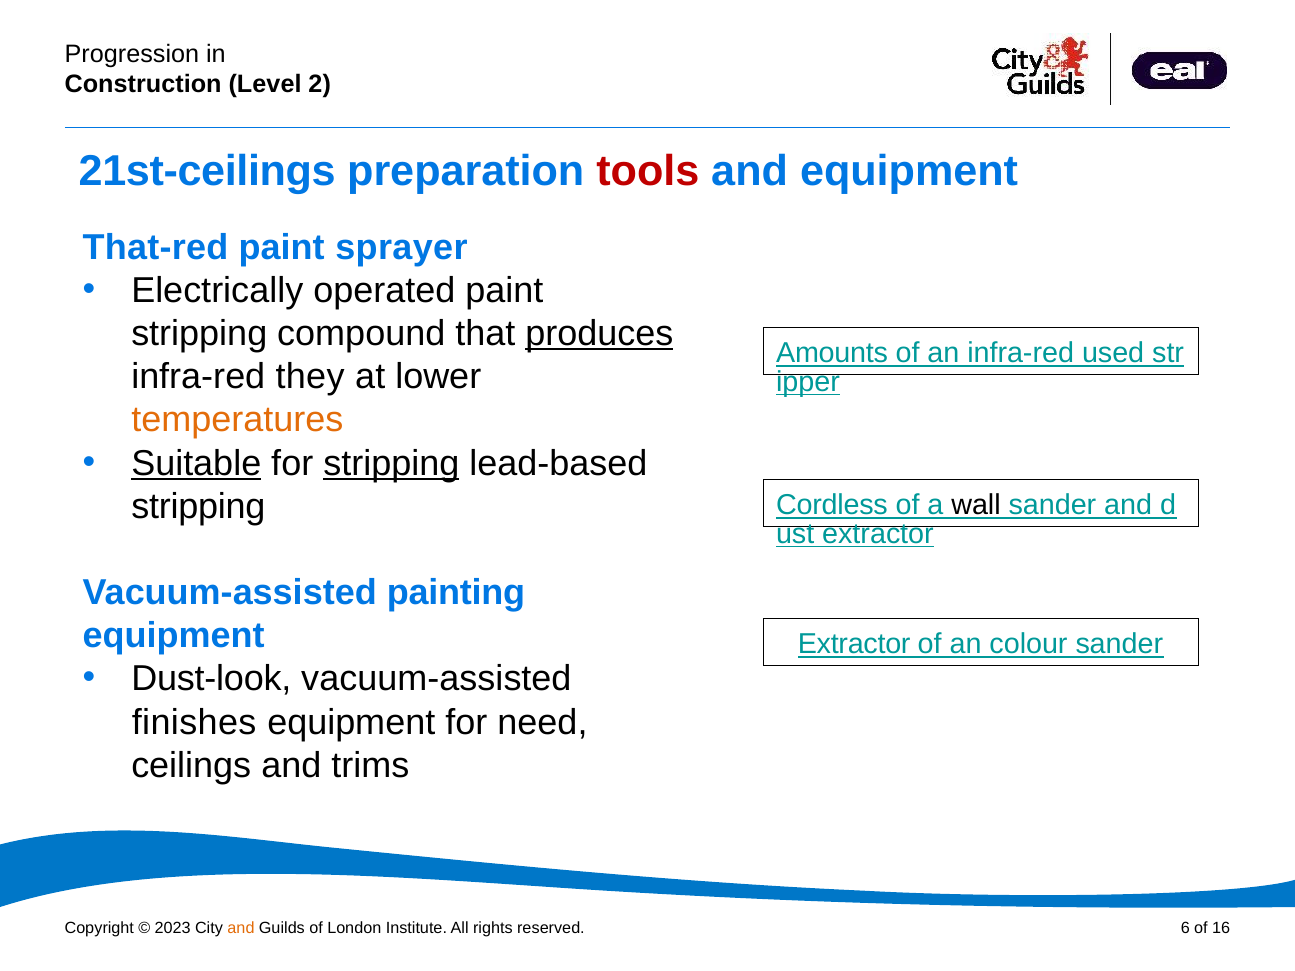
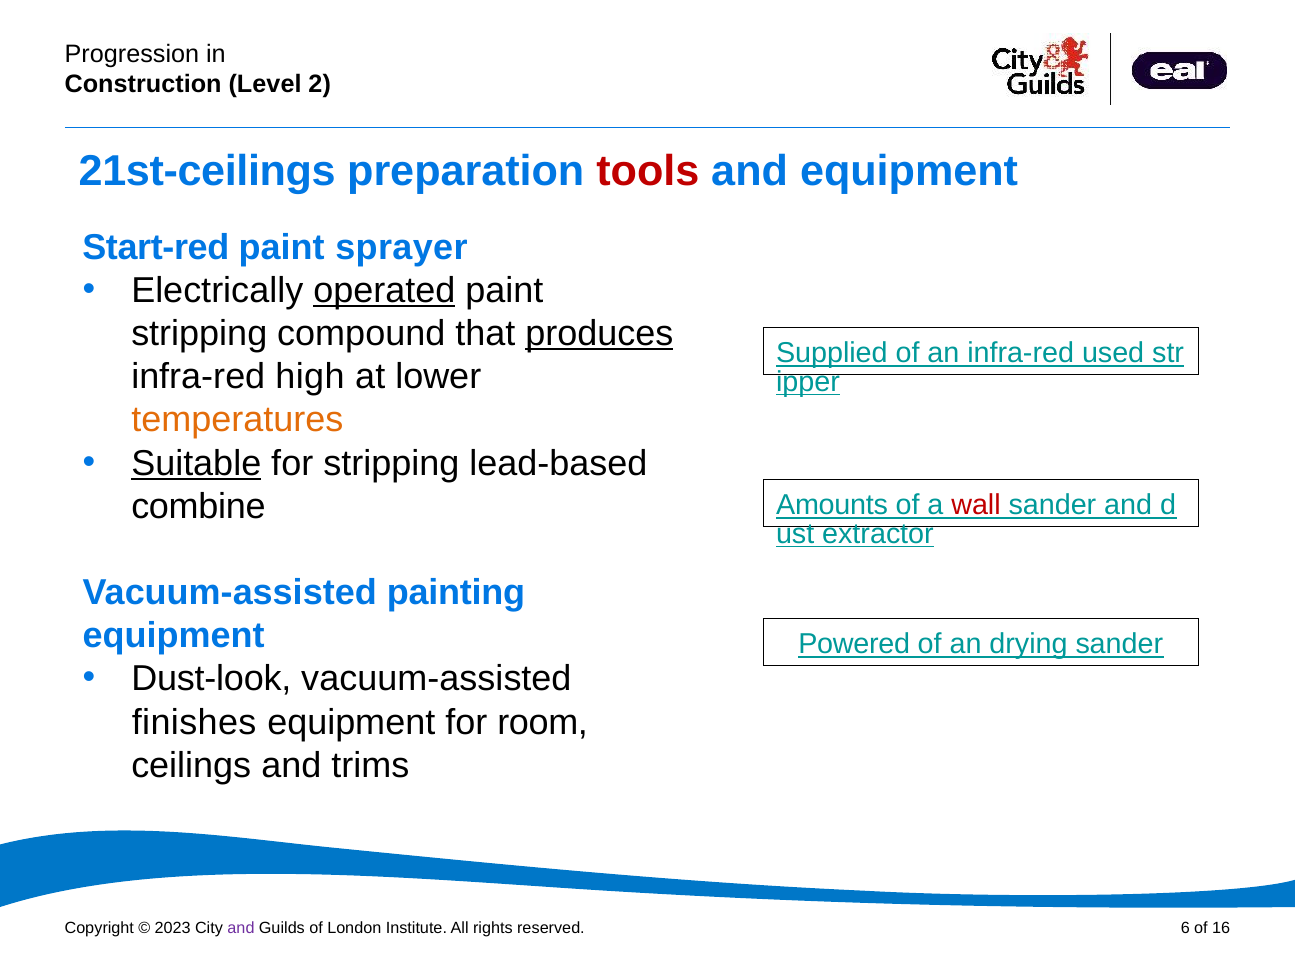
That-red: That-red -> Start-red
operated underline: none -> present
Amounts: Amounts -> Supplied
they: they -> high
stripping at (391, 463) underline: present -> none
stripping at (198, 506): stripping -> combine
Cordless: Cordless -> Amounts
wall colour: black -> red
Extractor at (854, 644): Extractor -> Powered
colour: colour -> drying
need: need -> room
and at (241, 929) colour: orange -> purple
